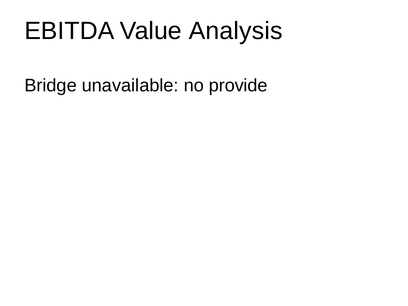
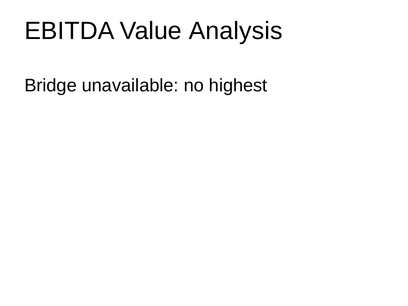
provide: provide -> highest
